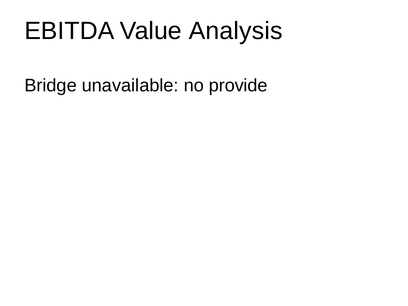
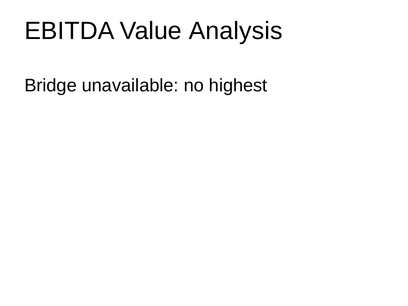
provide: provide -> highest
